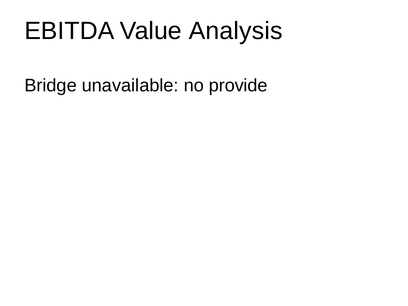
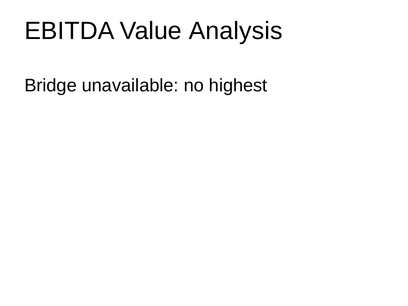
provide: provide -> highest
